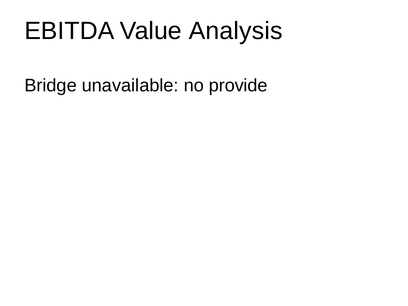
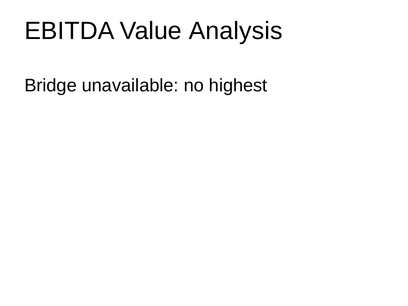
provide: provide -> highest
